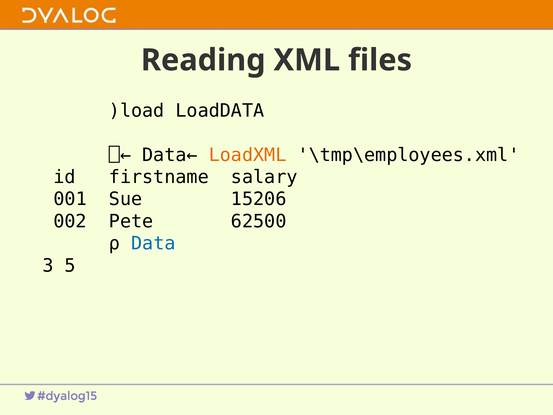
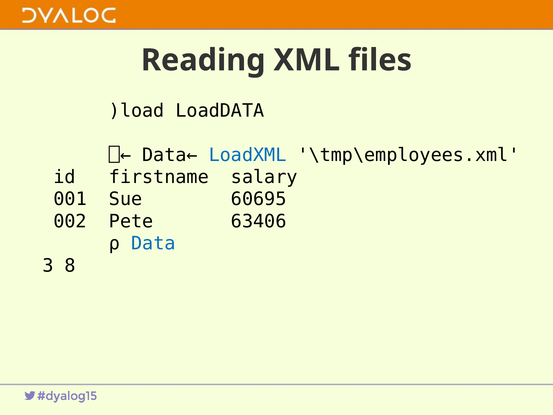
LoadXML colour: orange -> blue
15206: 15206 -> 60695
62500: 62500 -> 63406
5: 5 -> 8
